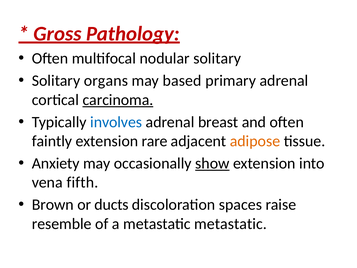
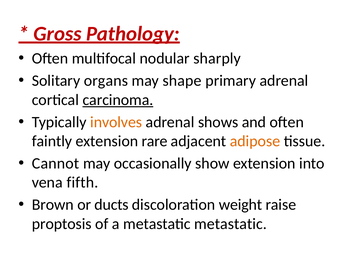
nodular solitary: solitary -> sharply
based: based -> shape
involves colour: blue -> orange
breast: breast -> shows
Anxiety: Anxiety -> Cannot
show underline: present -> none
spaces: spaces -> weight
resemble: resemble -> proptosis
